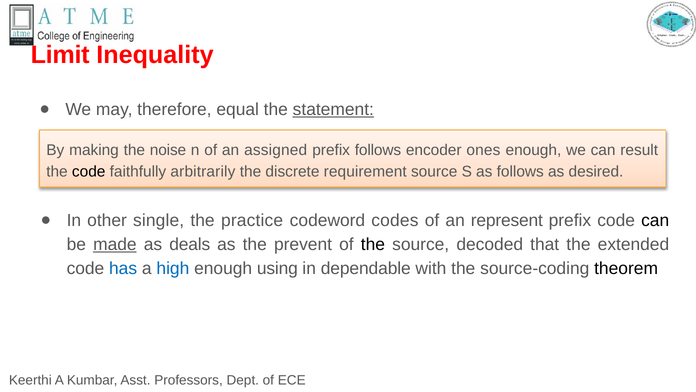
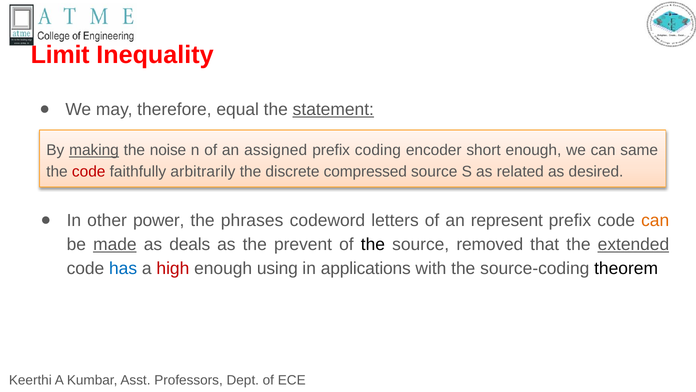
making underline: none -> present
prefix follows: follows -> coding
ones: ones -> short
result: result -> same
code at (89, 171) colour: black -> red
requirement: requirement -> compressed
as follows: follows -> related
single: single -> power
practice: practice -> phrases
codes: codes -> letters
can at (655, 220) colour: black -> orange
decoded: decoded -> removed
extended underline: none -> present
high colour: blue -> red
dependable: dependable -> applications
